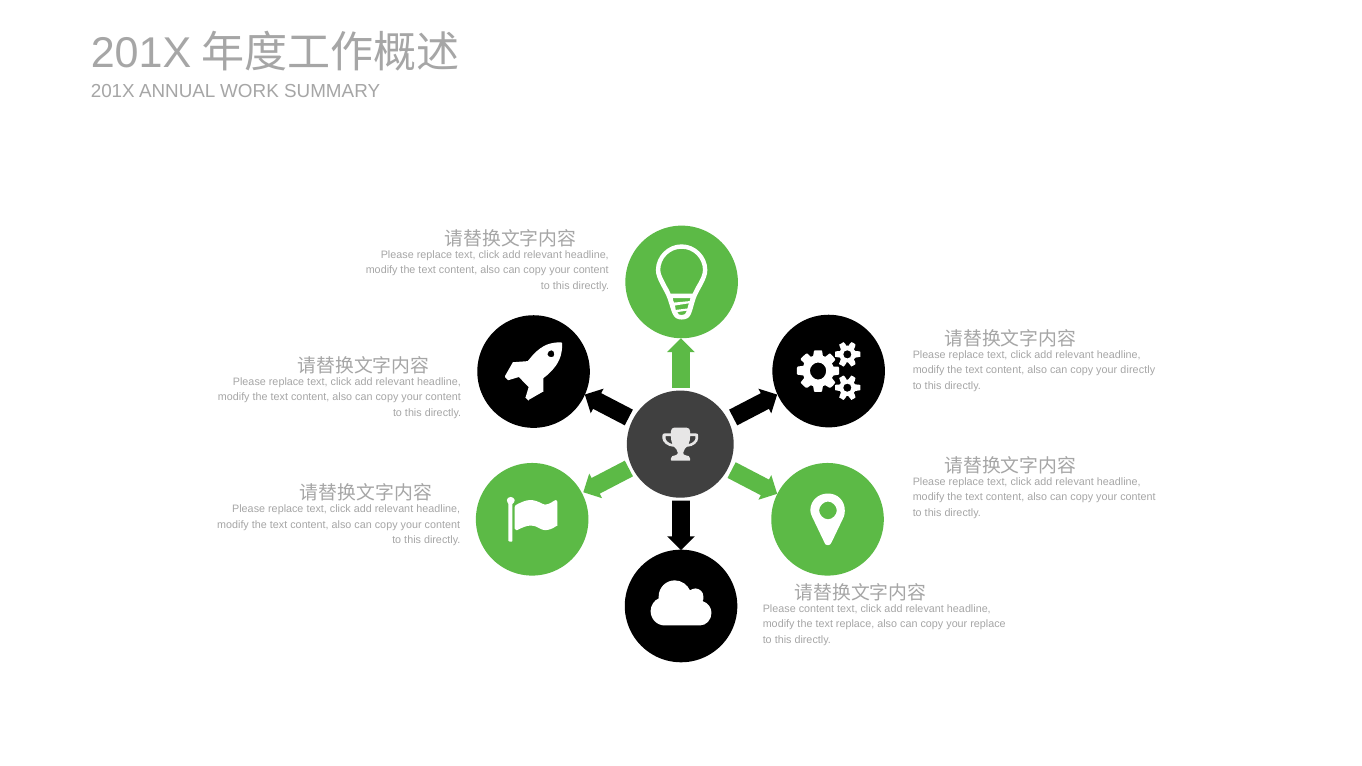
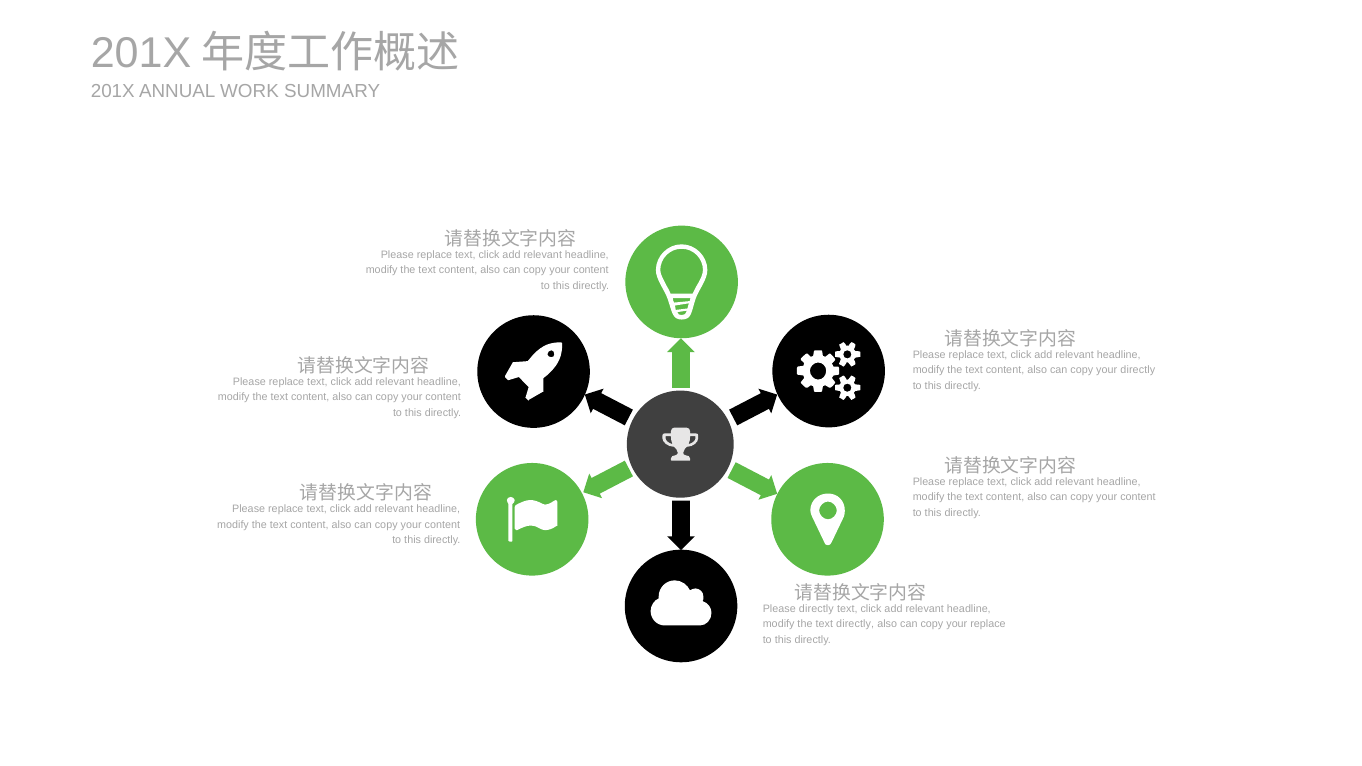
Please content: content -> directly
text replace: replace -> directly
